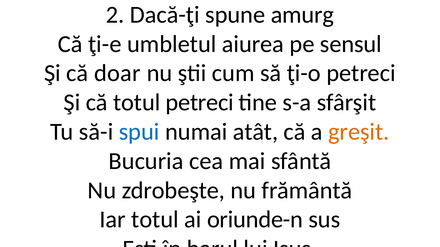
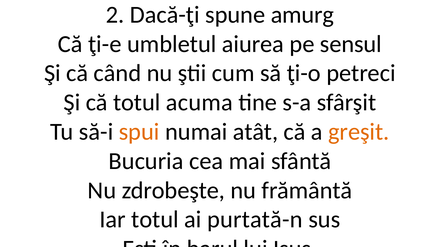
doar: doar -> când
totul petreci: petreci -> acuma
spui colour: blue -> orange
oriunde-n: oriunde-n -> purtată-n
